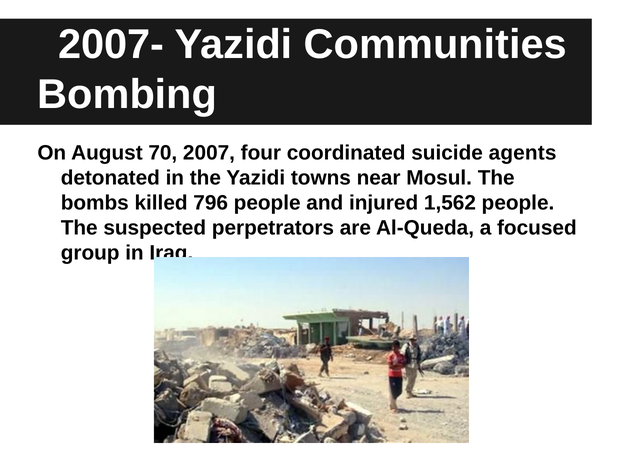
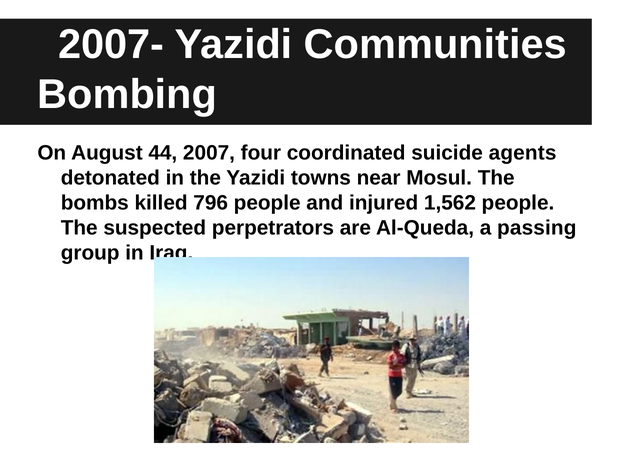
70: 70 -> 44
focused: focused -> passing
